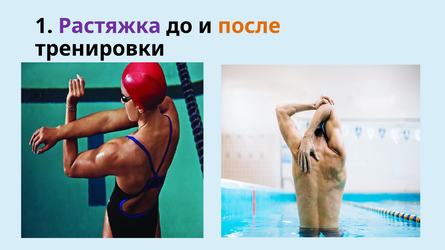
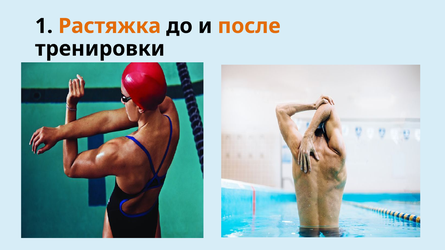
Растяжка colour: purple -> orange
